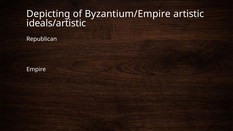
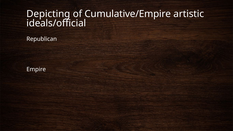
Byzantium/Empire: Byzantium/Empire -> Cumulative/Empire
ideals/artistic: ideals/artistic -> ideals/official
